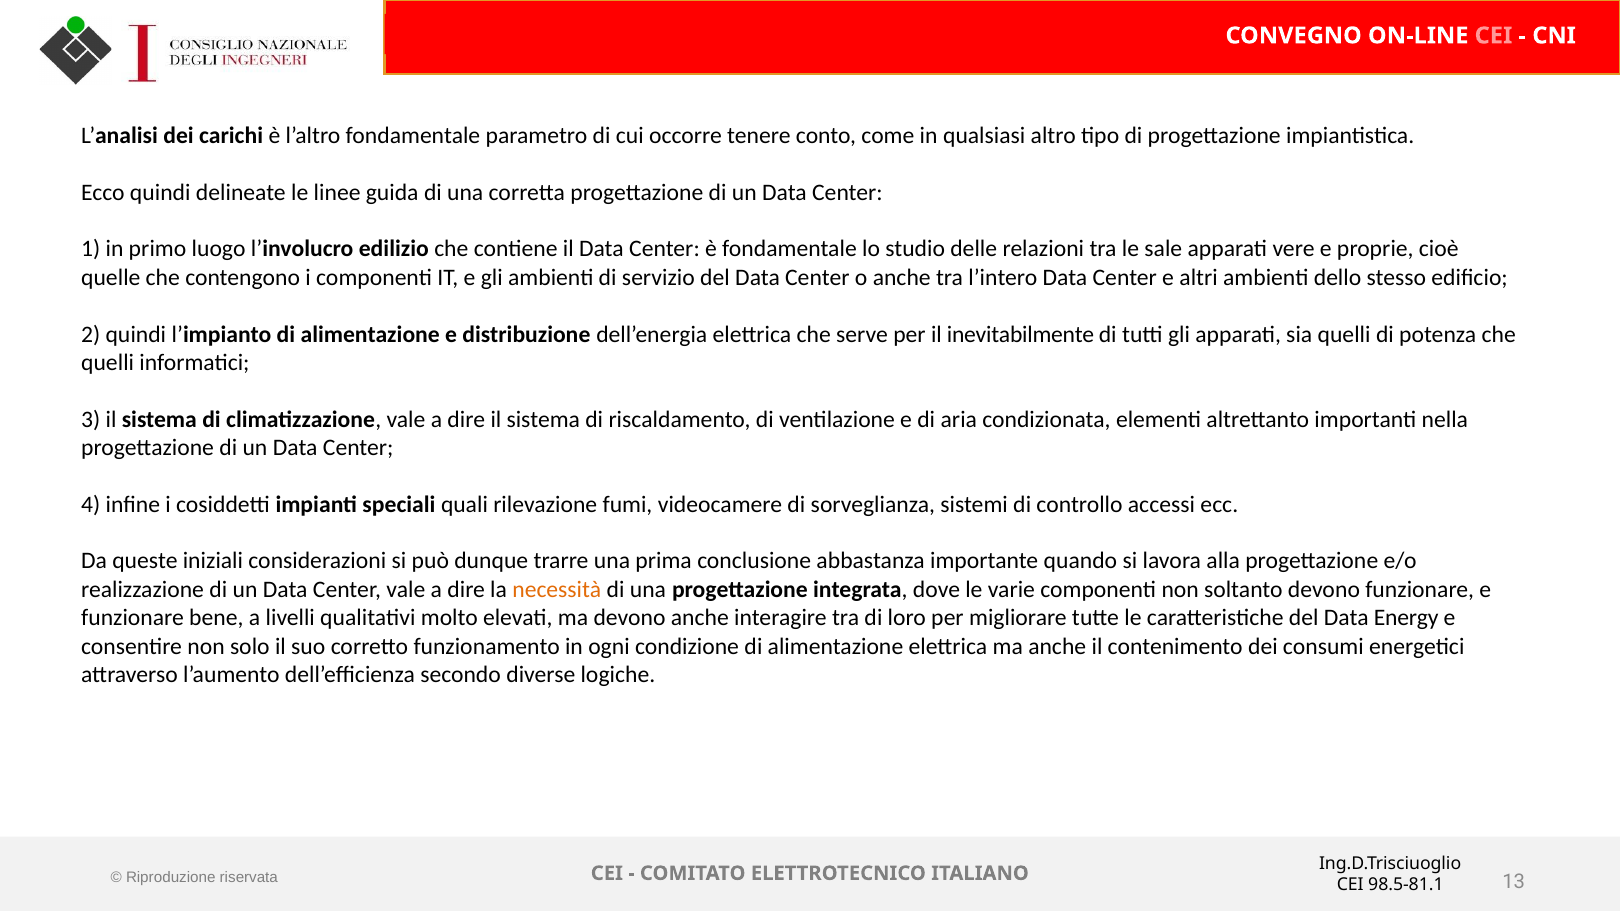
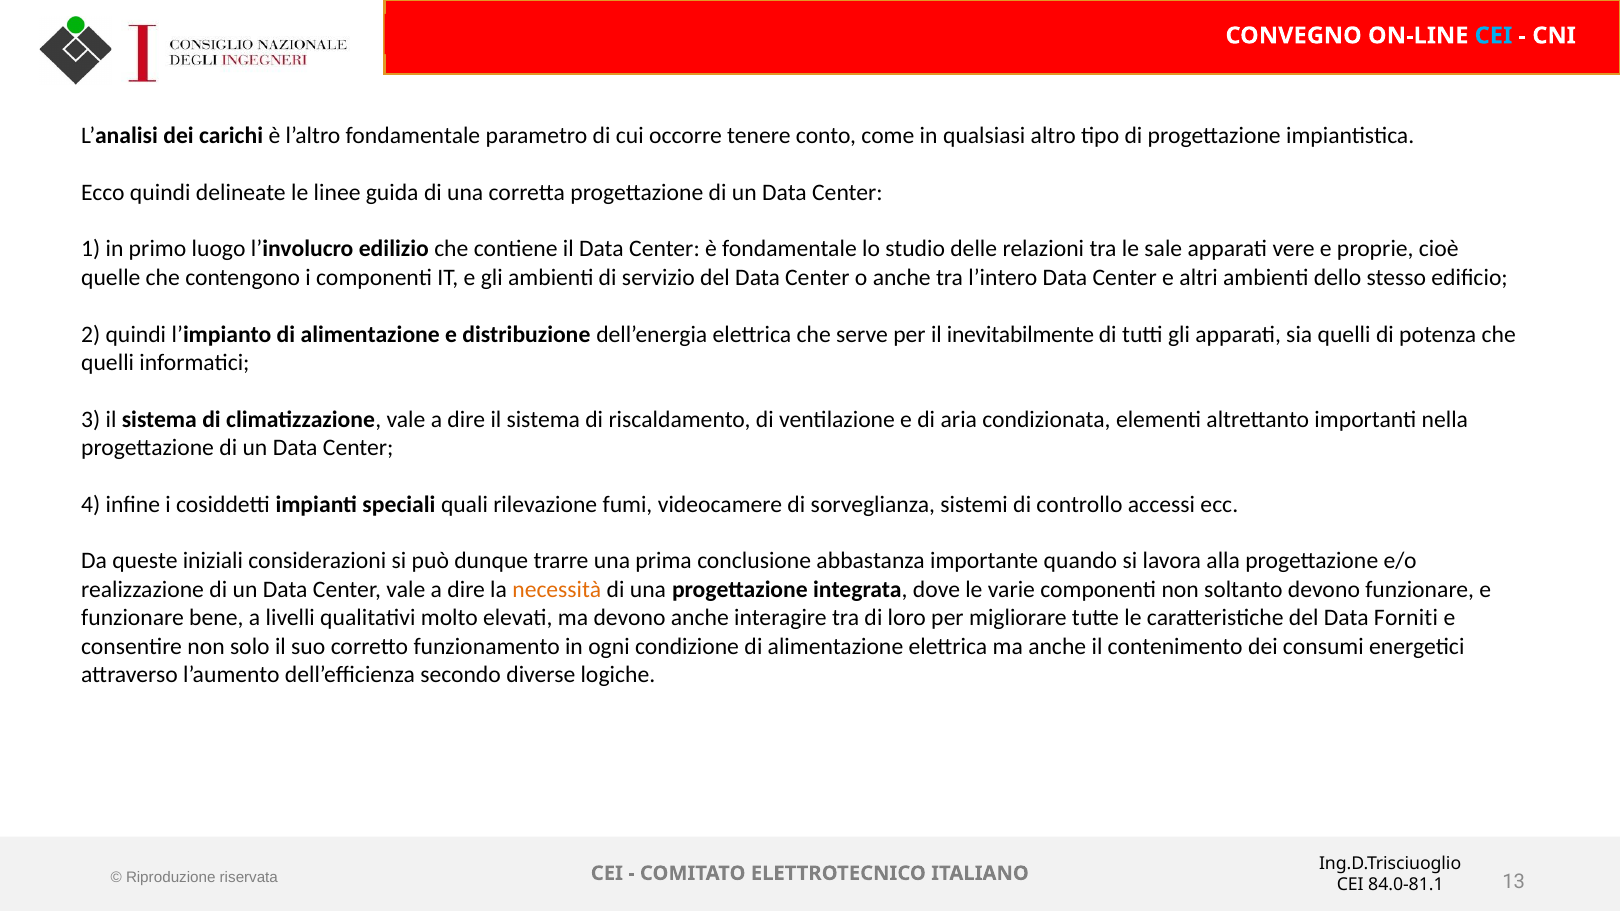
CEI at (1493, 36) colour: pink -> light blue
Energy: Energy -> Forniti
98.5-81.1: 98.5-81.1 -> 84.0-81.1
